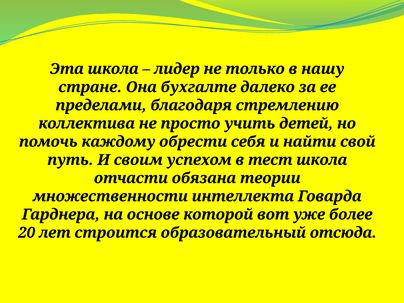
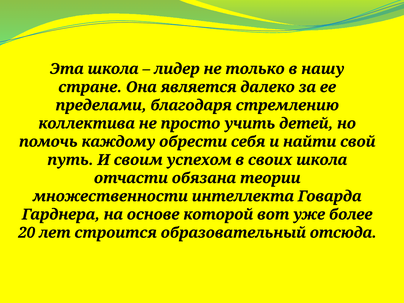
бухгалте: бухгалте -> является
тест: тест -> своих
